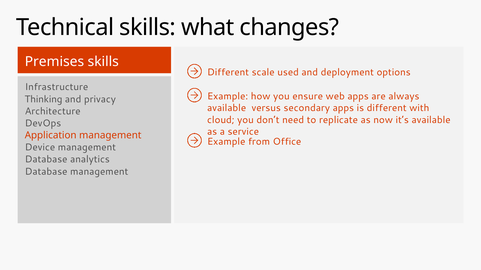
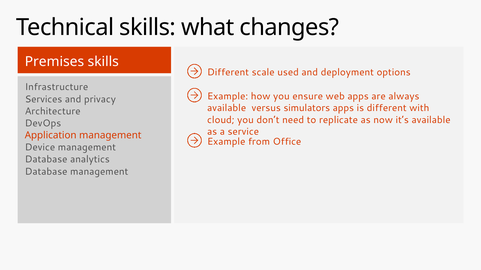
Thinking: Thinking -> Services
secondary: secondary -> simulators
